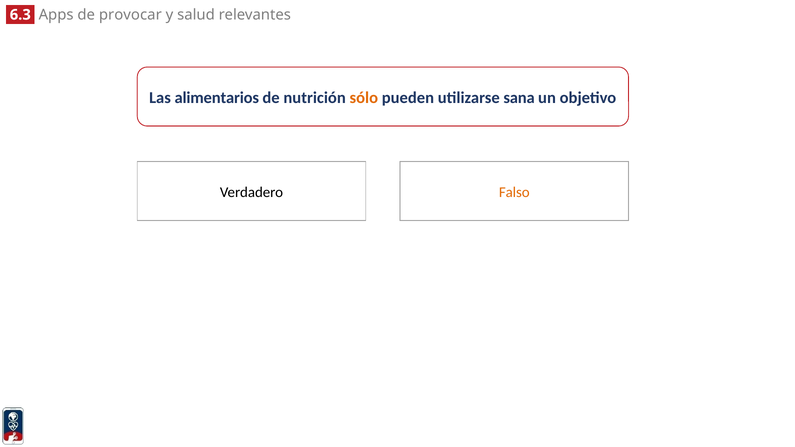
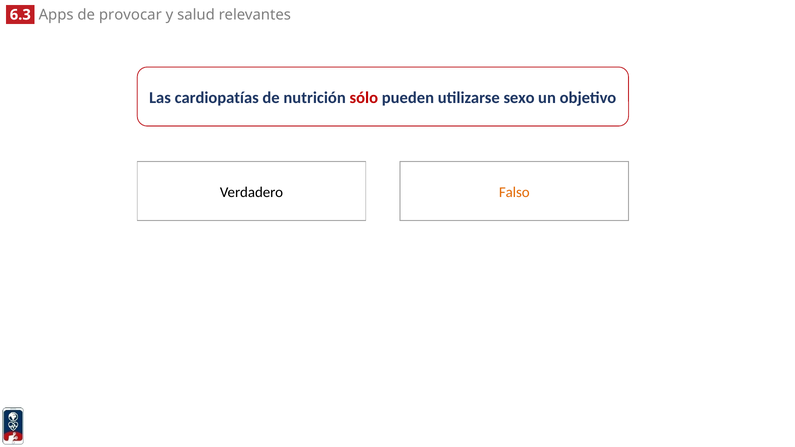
alimentarios: alimentarios -> cardiopatías
sólo colour: orange -> red
sana: sana -> sexo
